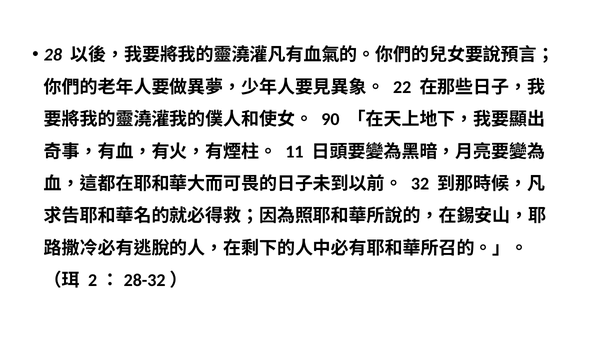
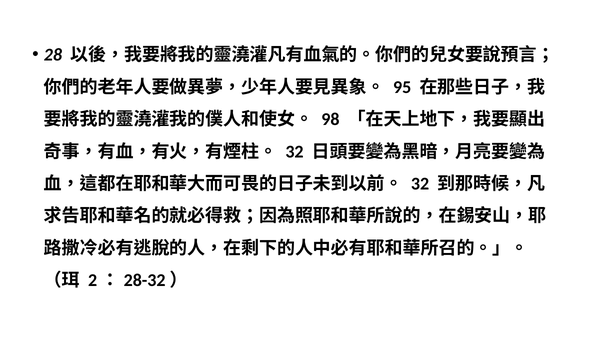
22: 22 -> 95
90: 90 -> 98
11 at (294, 152): 11 -> 32
